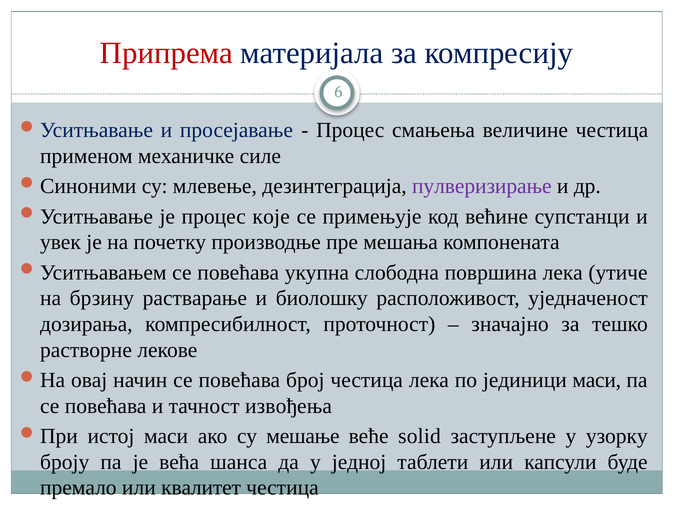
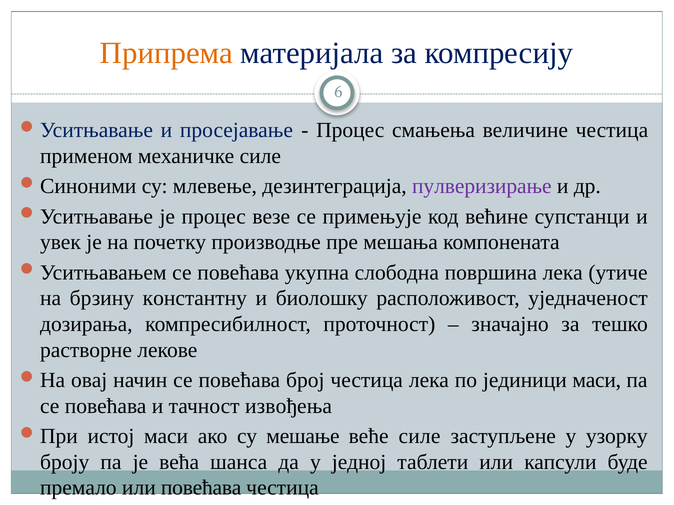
Припрема colour: red -> orange
које: које -> везе
растварање: растварање -> константну
веће solid: solid -> силе
или квалитет: квалитет -> повећава
